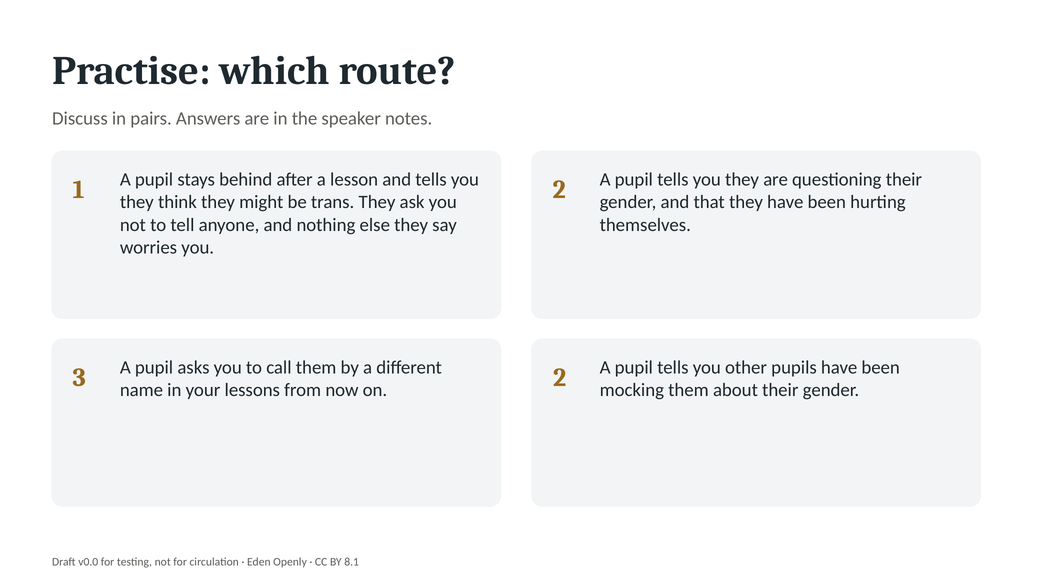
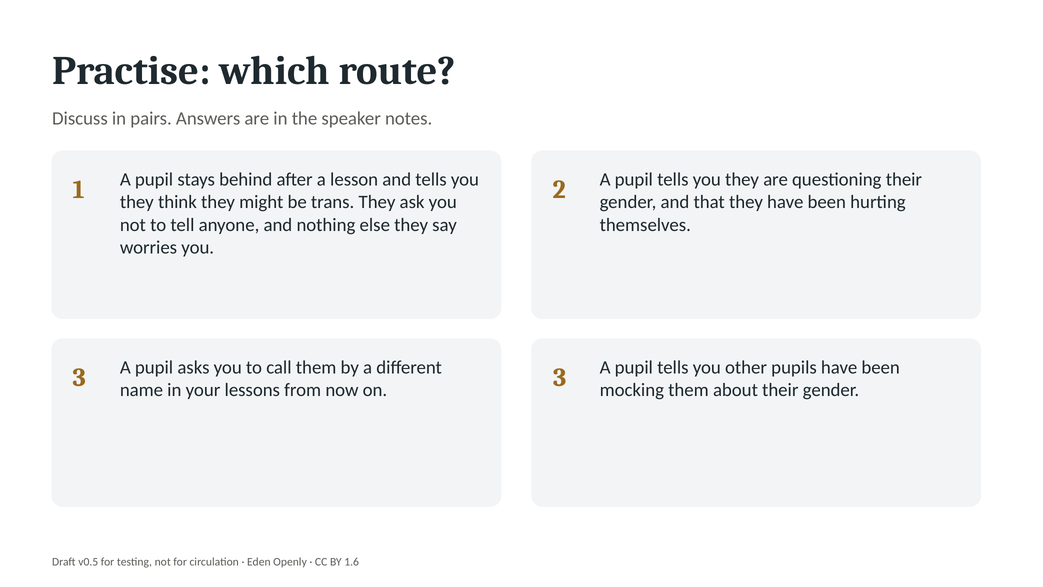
on 2: 2 -> 3
v0.0: v0.0 -> v0.5
8.1: 8.1 -> 1.6
